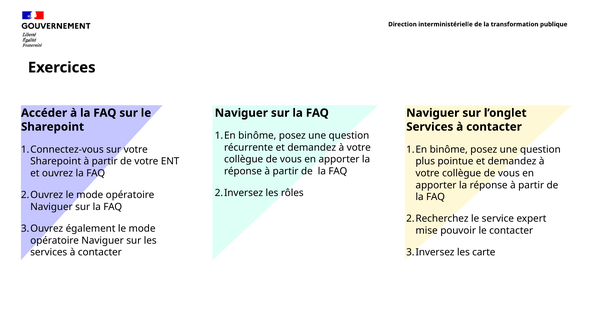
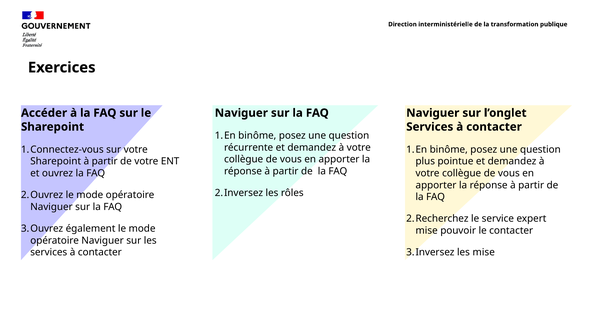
les carte: carte -> mise
